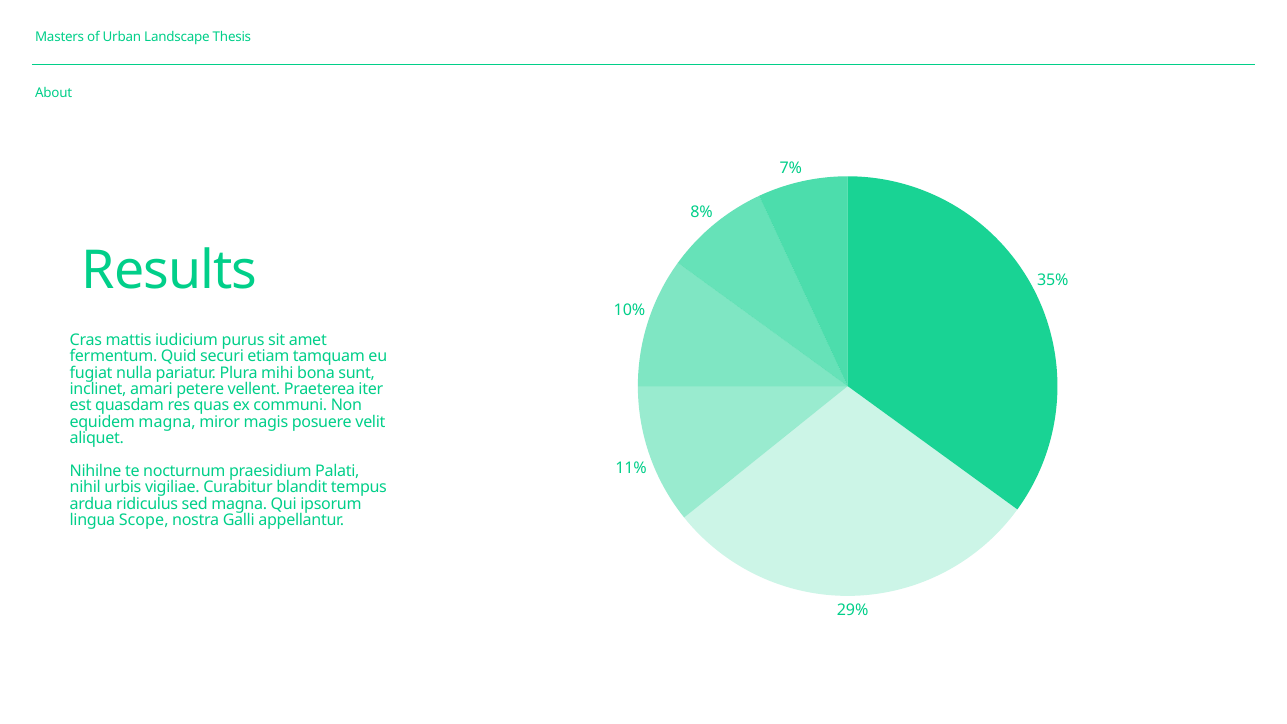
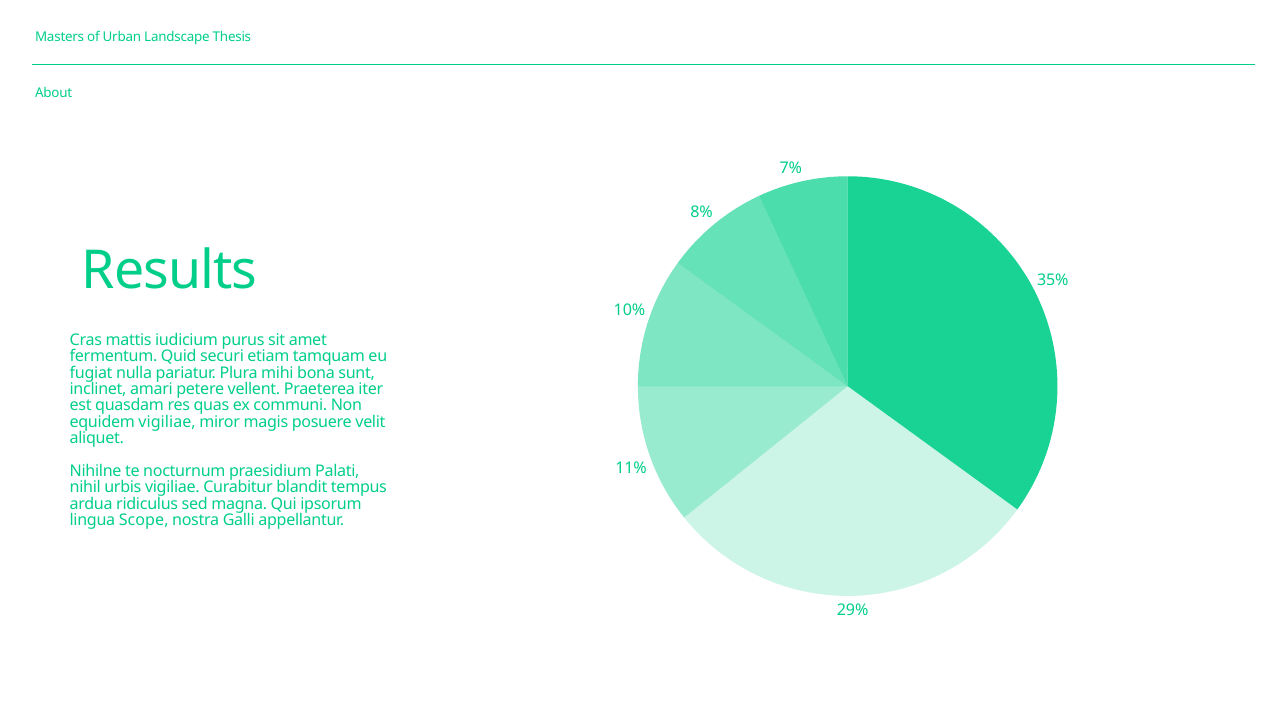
equidem magna: magna -> vigiliae
